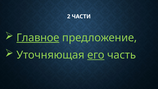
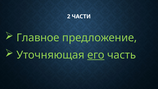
Главное underline: present -> none
